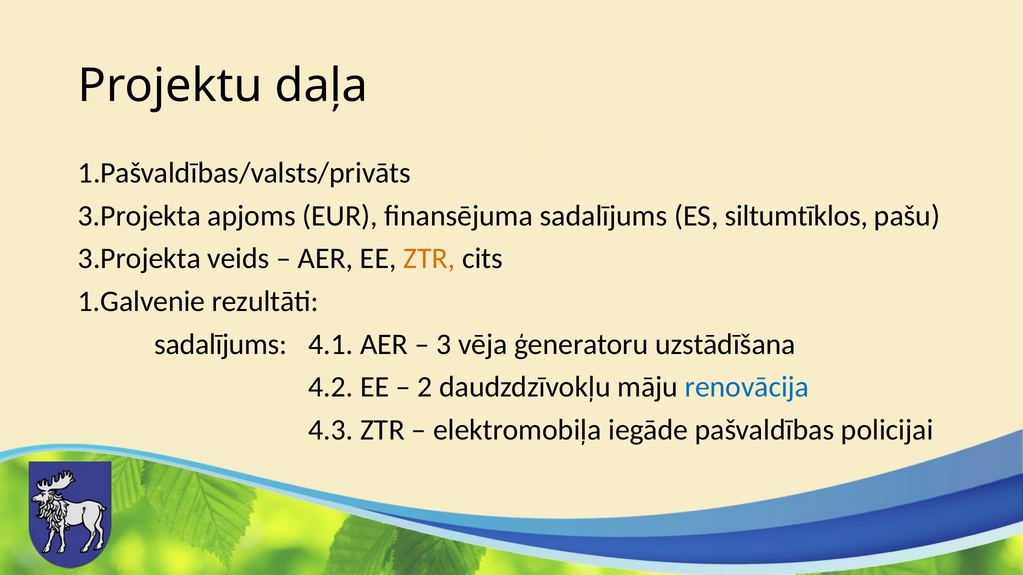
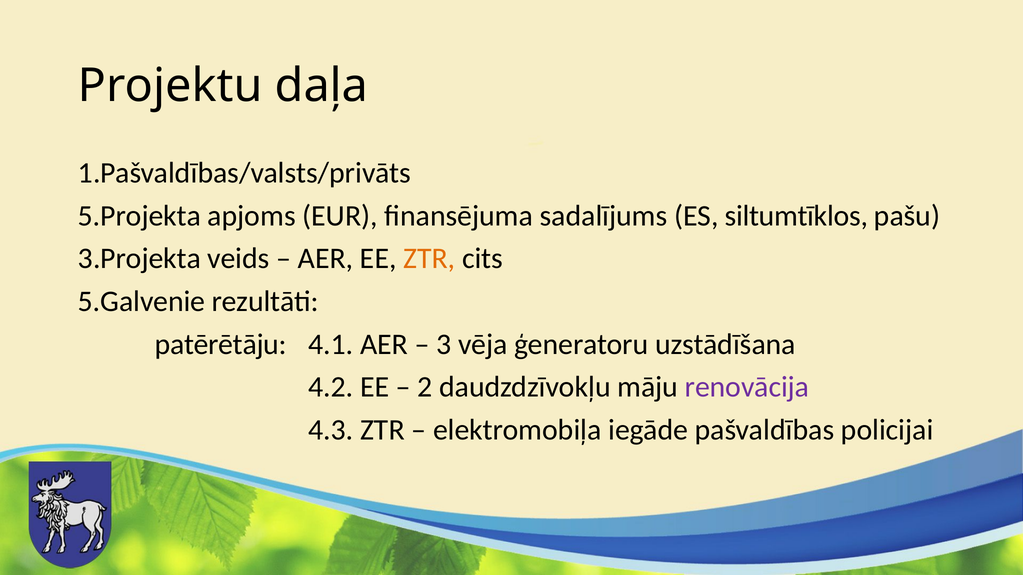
3.Projekta at (139, 216): 3.Projekta -> 5.Projekta
1.Galvenie: 1.Galvenie -> 5.Galvenie
sadalījums at (221, 345): sadalījums -> patērētāju
renovācija colour: blue -> purple
